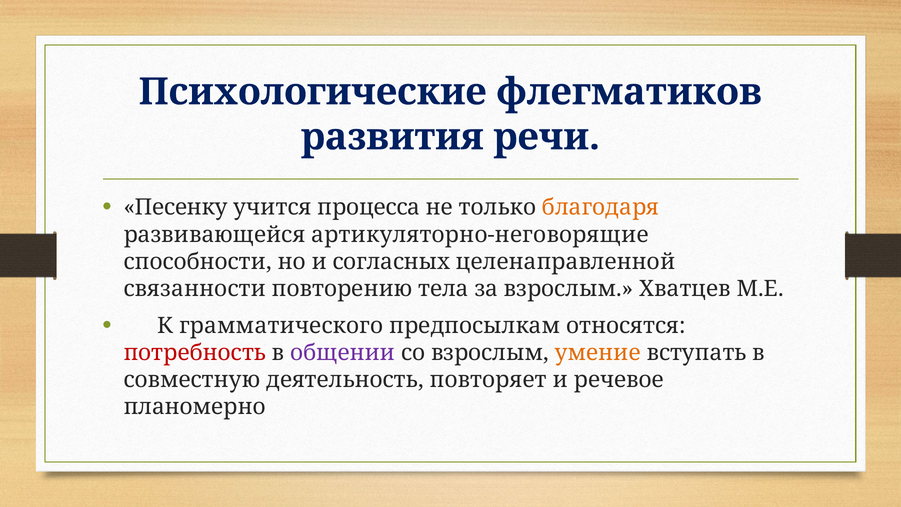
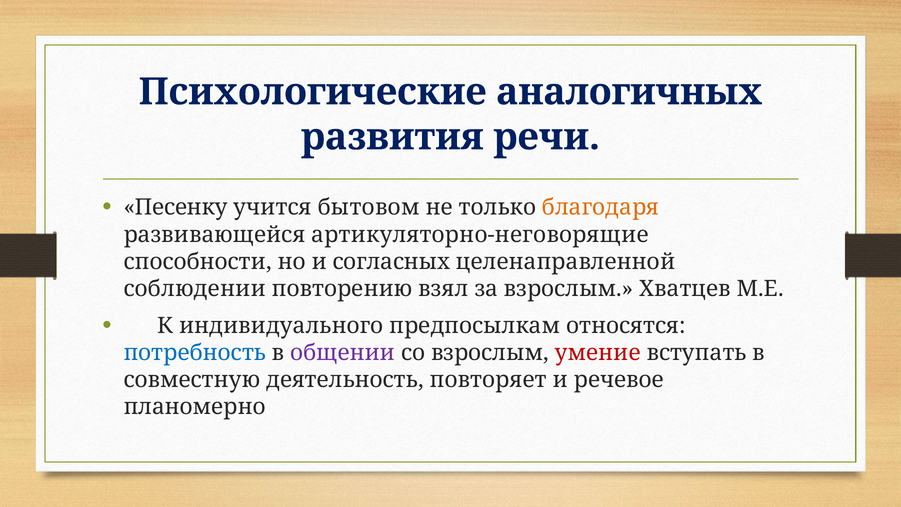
флегматиков: флегматиков -> аналогичных
процесса: процесса -> бытовом
связанности: связанности -> соблюдении
тела: тела -> взял
грамматического: грамматического -> индивидуального
потребность colour: red -> blue
умение colour: orange -> red
